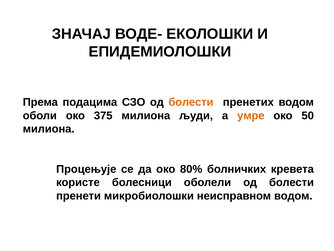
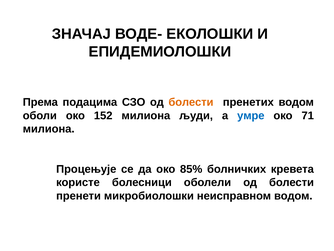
375: 375 -> 152
умре colour: orange -> blue
50: 50 -> 71
80%: 80% -> 85%
